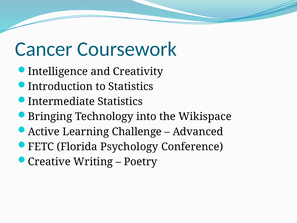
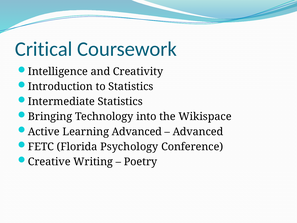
Cancer: Cancer -> Critical
Learning Challenge: Challenge -> Advanced
